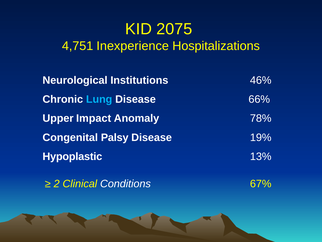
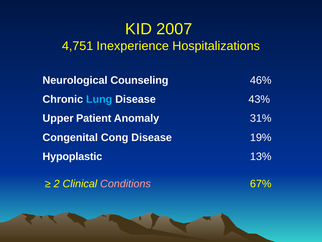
2075: 2075 -> 2007
Institutions: Institutions -> Counseling
66%: 66% -> 43%
Impact: Impact -> Patient
78%: 78% -> 31%
Palsy: Palsy -> Cong
Conditions colour: white -> pink
